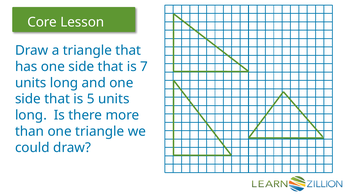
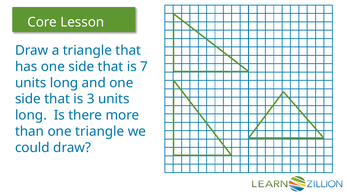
5: 5 -> 3
